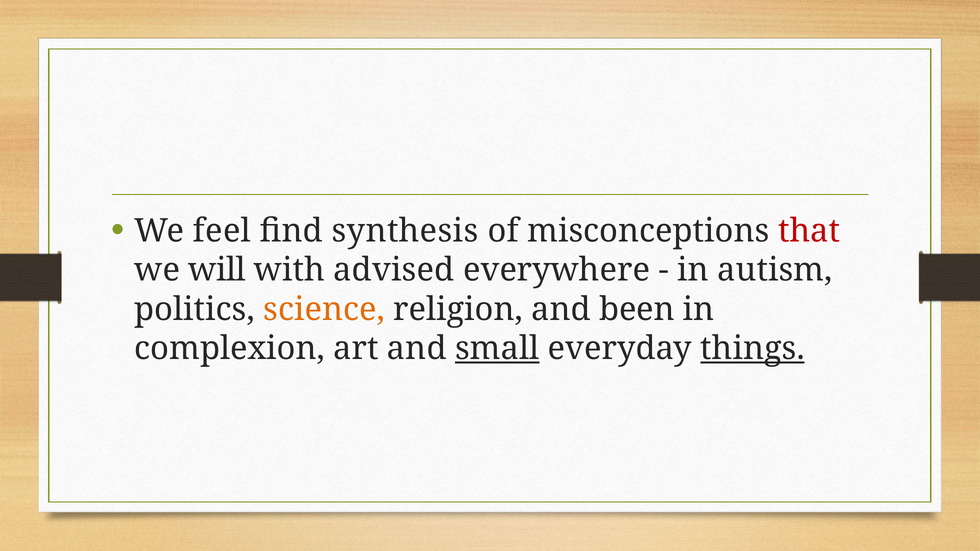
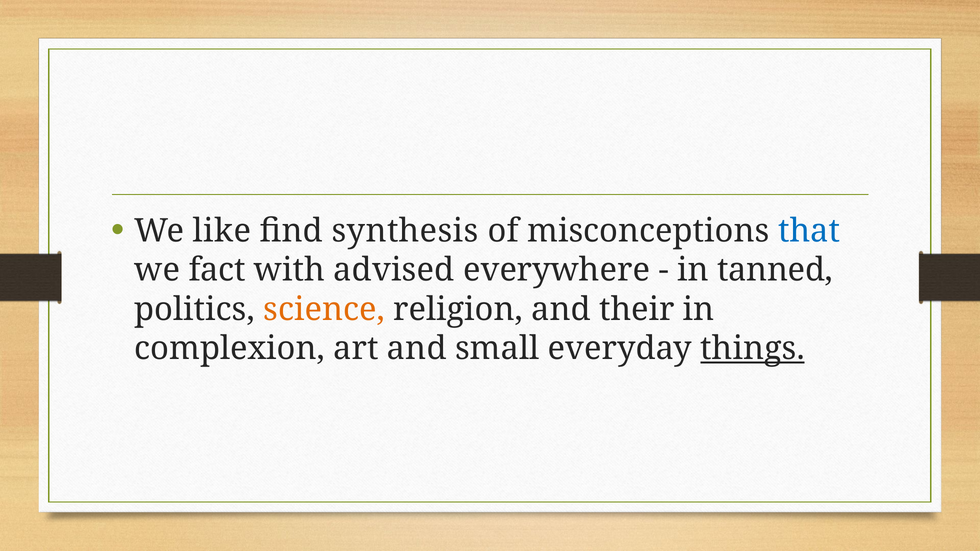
feel: feel -> like
that colour: red -> blue
will: will -> fact
autism: autism -> tanned
been: been -> their
small underline: present -> none
